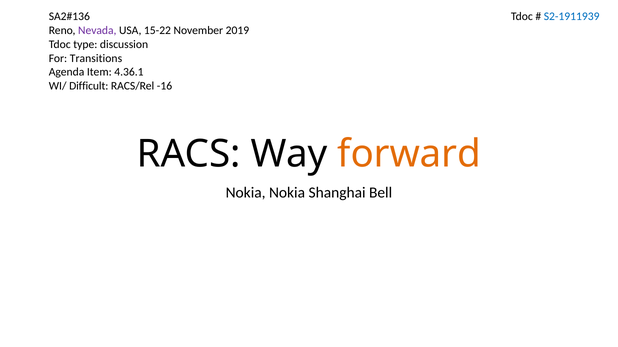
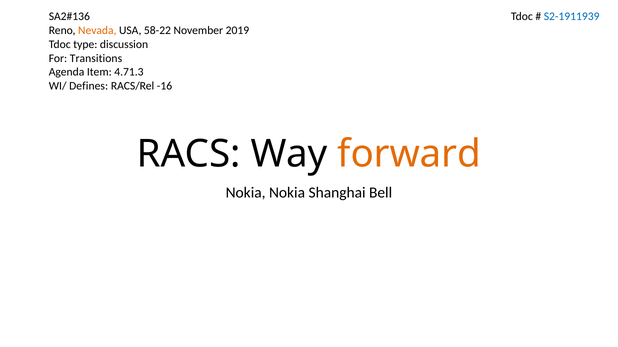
Nevada colour: purple -> orange
15-22: 15-22 -> 58-22
4.36.1: 4.36.1 -> 4.71.3
Difficult: Difficult -> Defines
